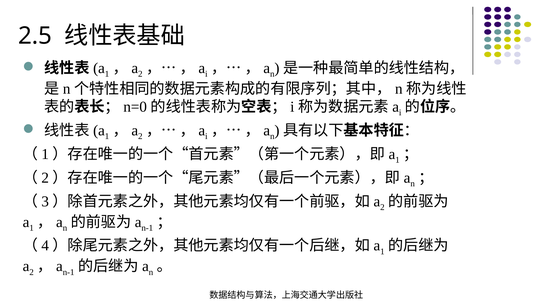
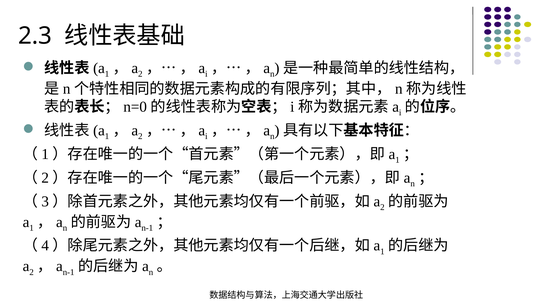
2.5: 2.5 -> 2.3
